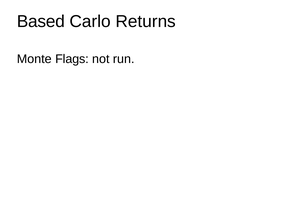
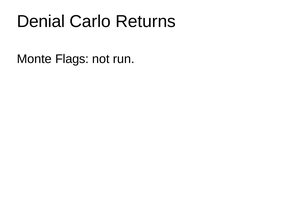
Based: Based -> Denial
